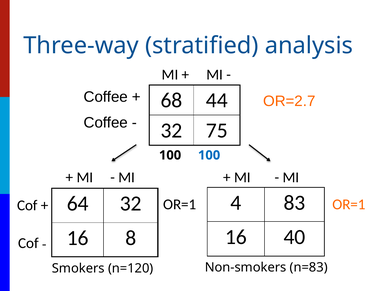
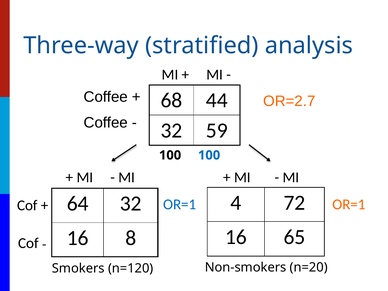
75: 75 -> 59
83: 83 -> 72
OR=1 at (180, 204) colour: black -> blue
40: 40 -> 65
n=83: n=83 -> n=20
